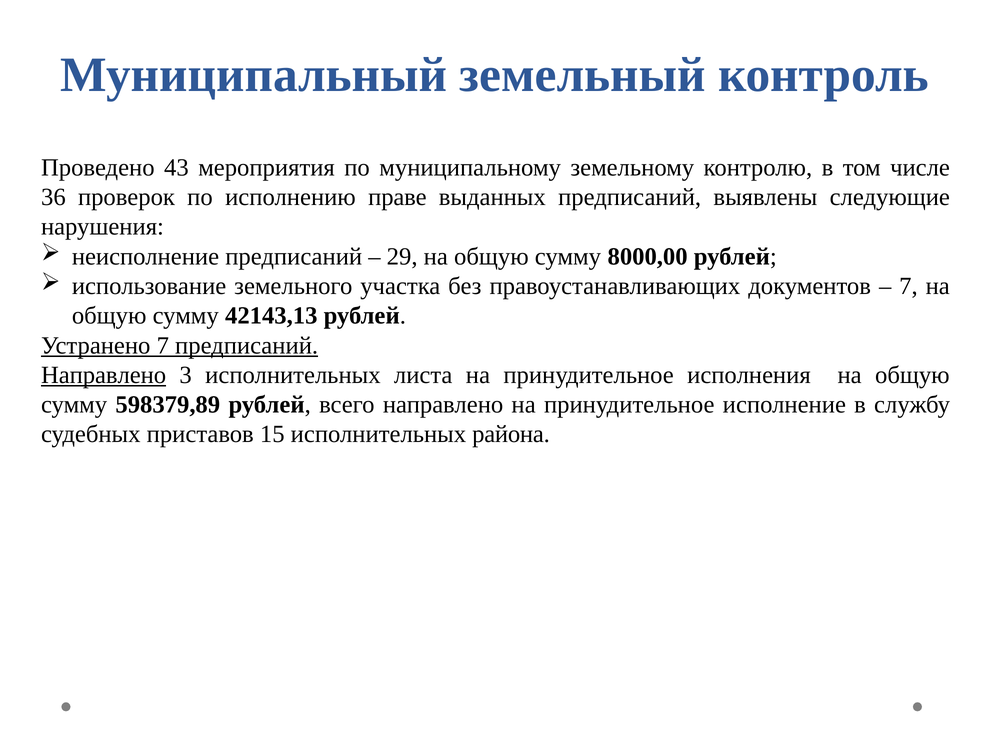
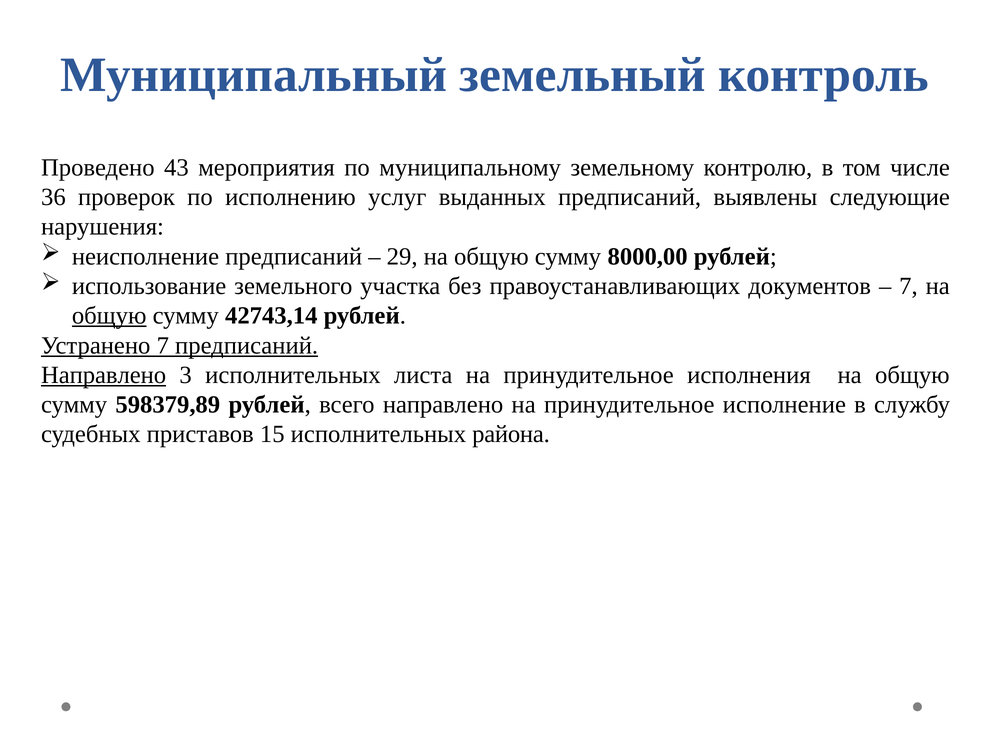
праве: праве -> услуг
общую at (109, 315) underline: none -> present
42143,13: 42143,13 -> 42743,14
